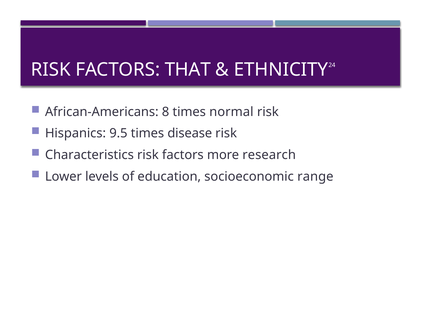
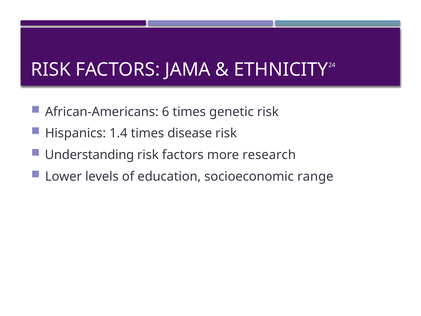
THAT: THAT -> JAMA
8: 8 -> 6
normal: normal -> genetic
9.5: 9.5 -> 1.4
Characteristics: Characteristics -> Understanding
